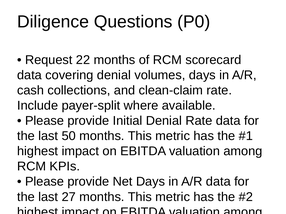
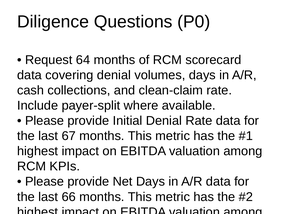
22: 22 -> 64
50: 50 -> 67
27: 27 -> 66
